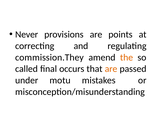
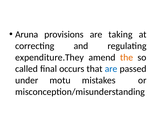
Never: Never -> Aruna
points: points -> taking
commission.They: commission.They -> expenditure.They
are at (111, 69) colour: orange -> blue
